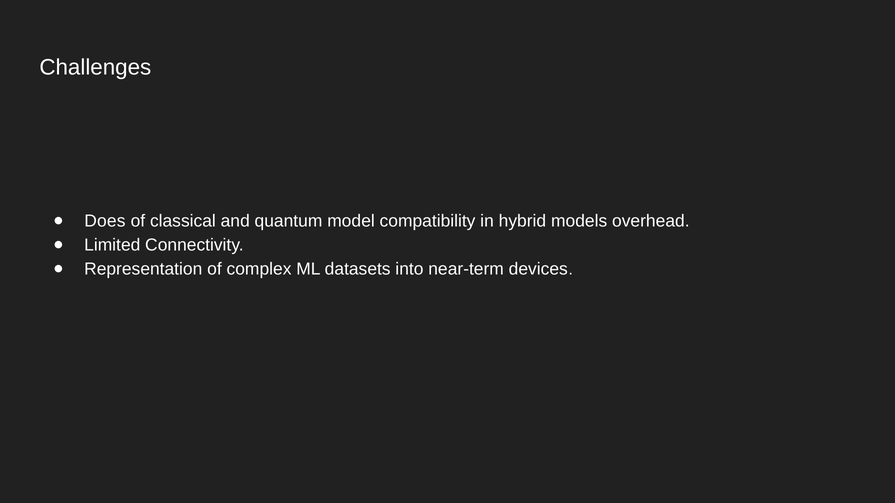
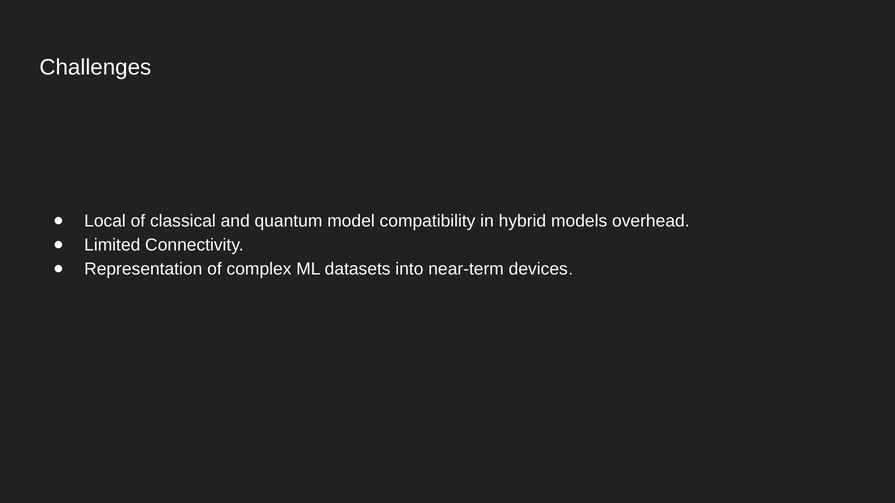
Does: Does -> Local
